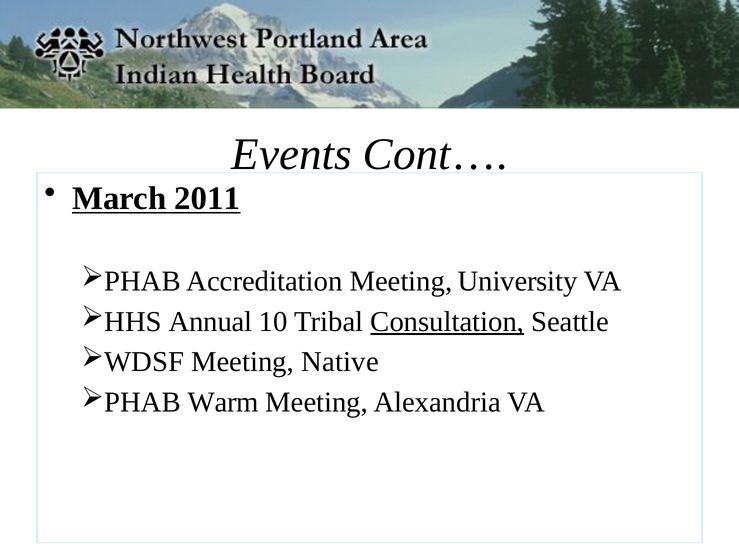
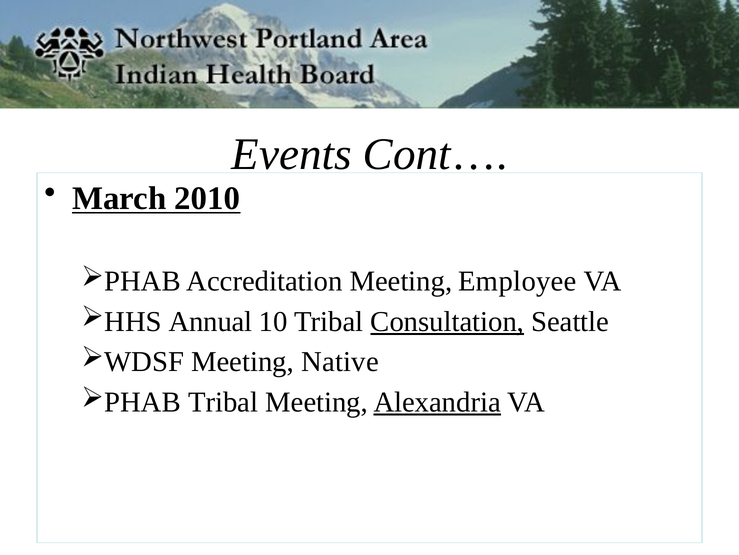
2011: 2011 -> 2010
University: University -> Employee
Warm at (223, 402): Warm -> Tribal
Alexandria underline: none -> present
